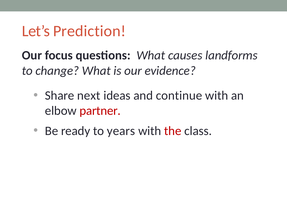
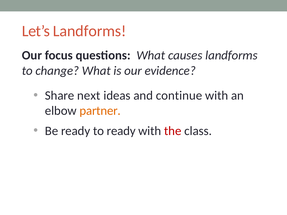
Let’s Prediction: Prediction -> Landforms
partner colour: red -> orange
to years: years -> ready
